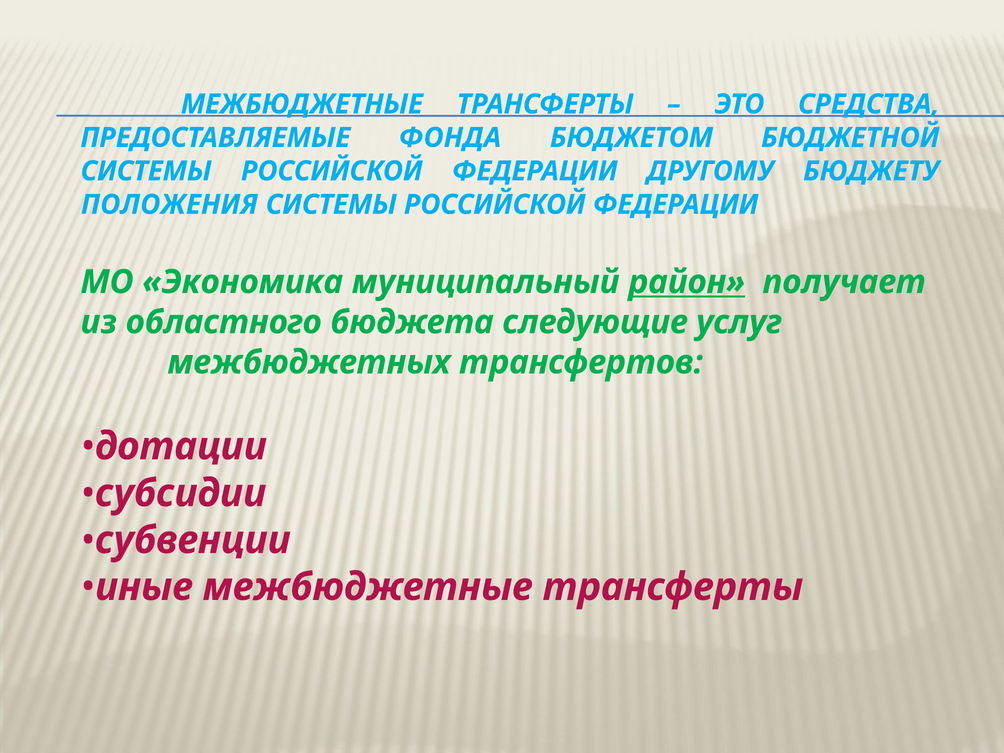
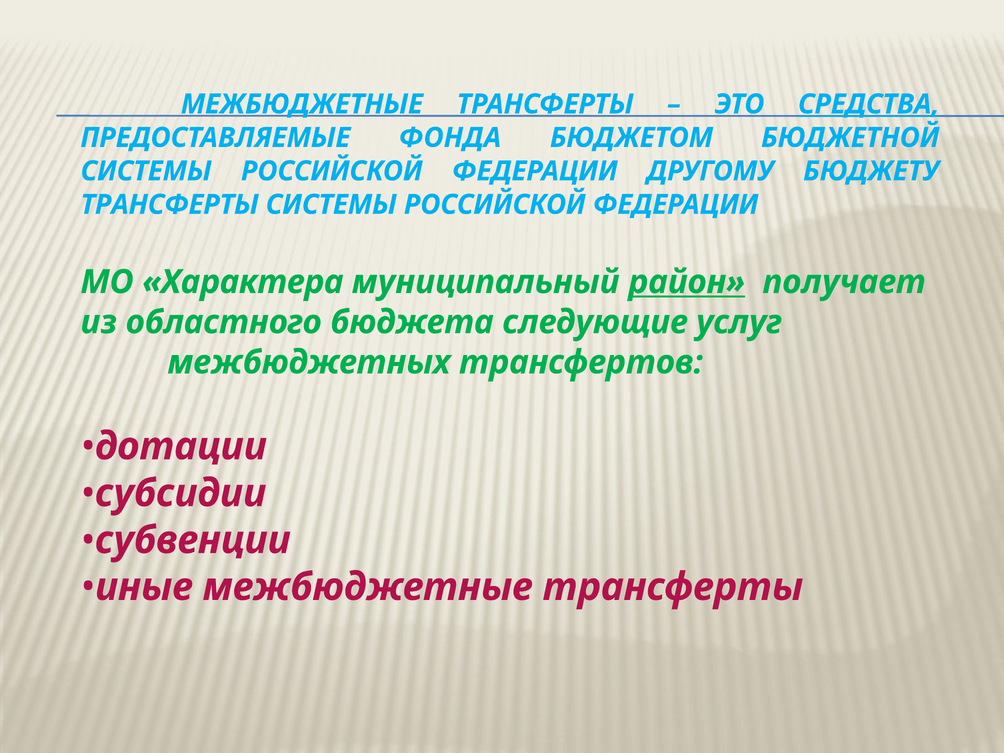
СРЕДСТВА underline: none -> present
ПОЛОЖЕНИЯ at (169, 205): ПОЛОЖЕНИЯ -> ТРАНСФЕРТЫ
Экономика: Экономика -> Характера
